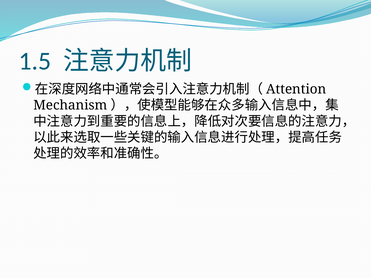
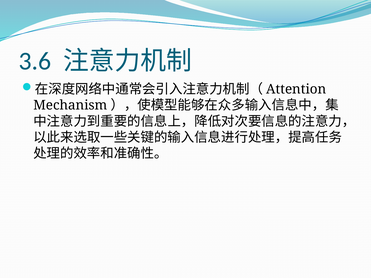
1.5: 1.5 -> 3.6
